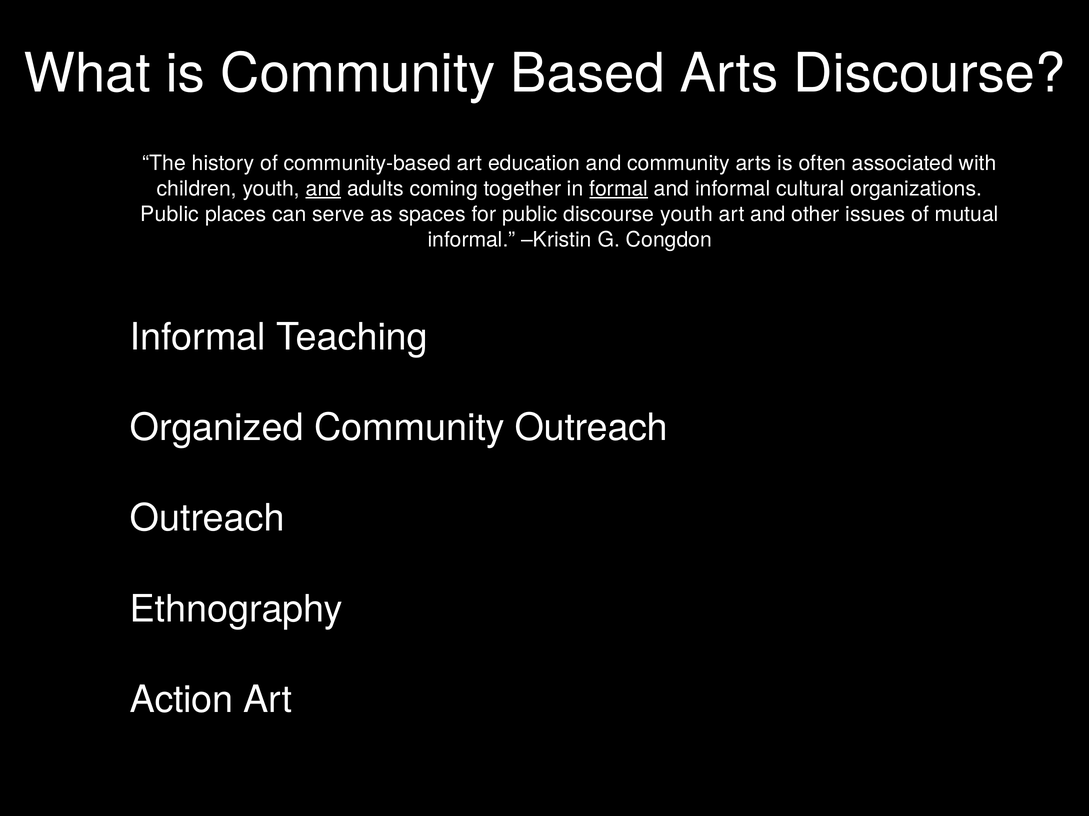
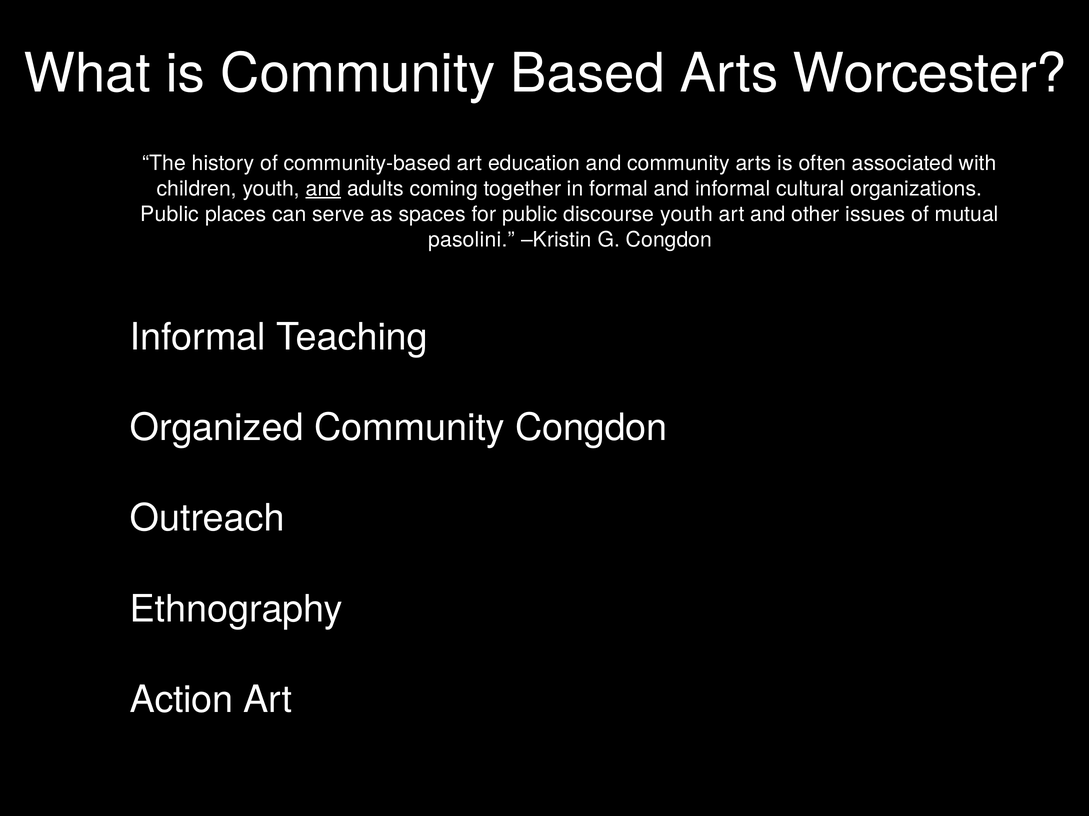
Arts Discourse: Discourse -> Worcester
formal underline: present -> none
informal at (472, 240): informal -> pasolini
Community Outreach: Outreach -> Congdon
